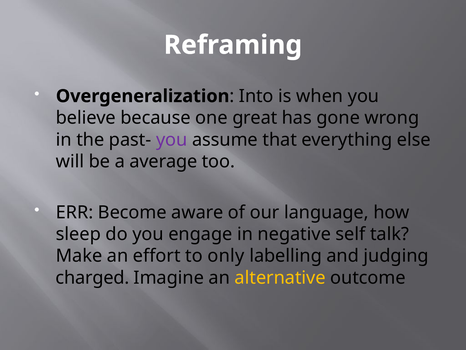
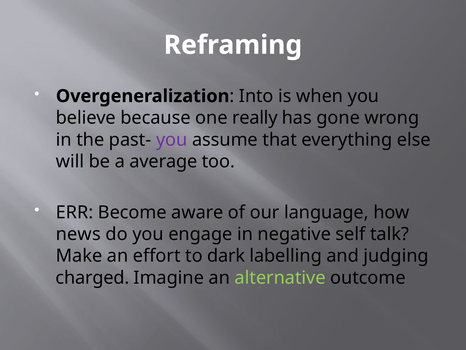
great: great -> really
sleep: sleep -> news
only: only -> dark
alternative colour: yellow -> light green
